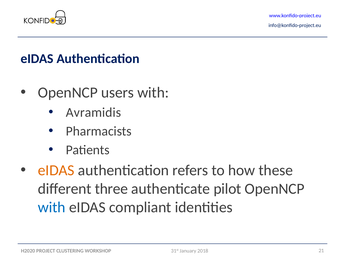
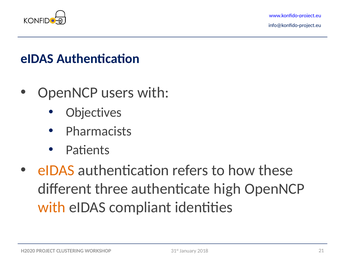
Avramidis: Avramidis -> Objectives
pilot: pilot -> high
with at (52, 207) colour: blue -> orange
